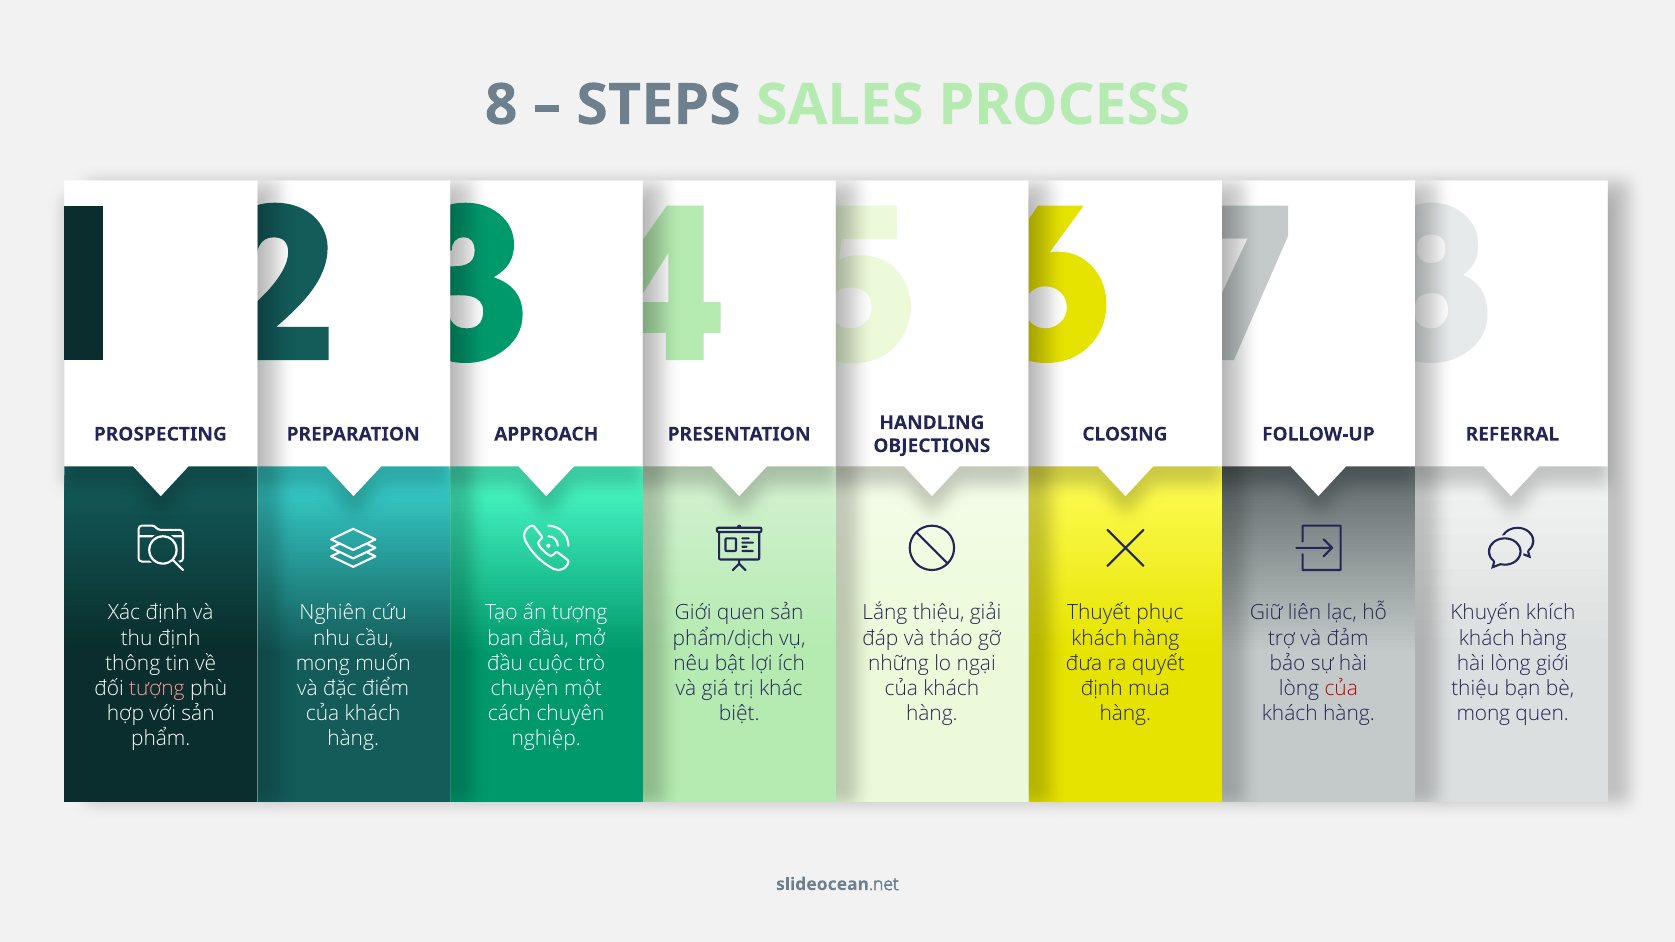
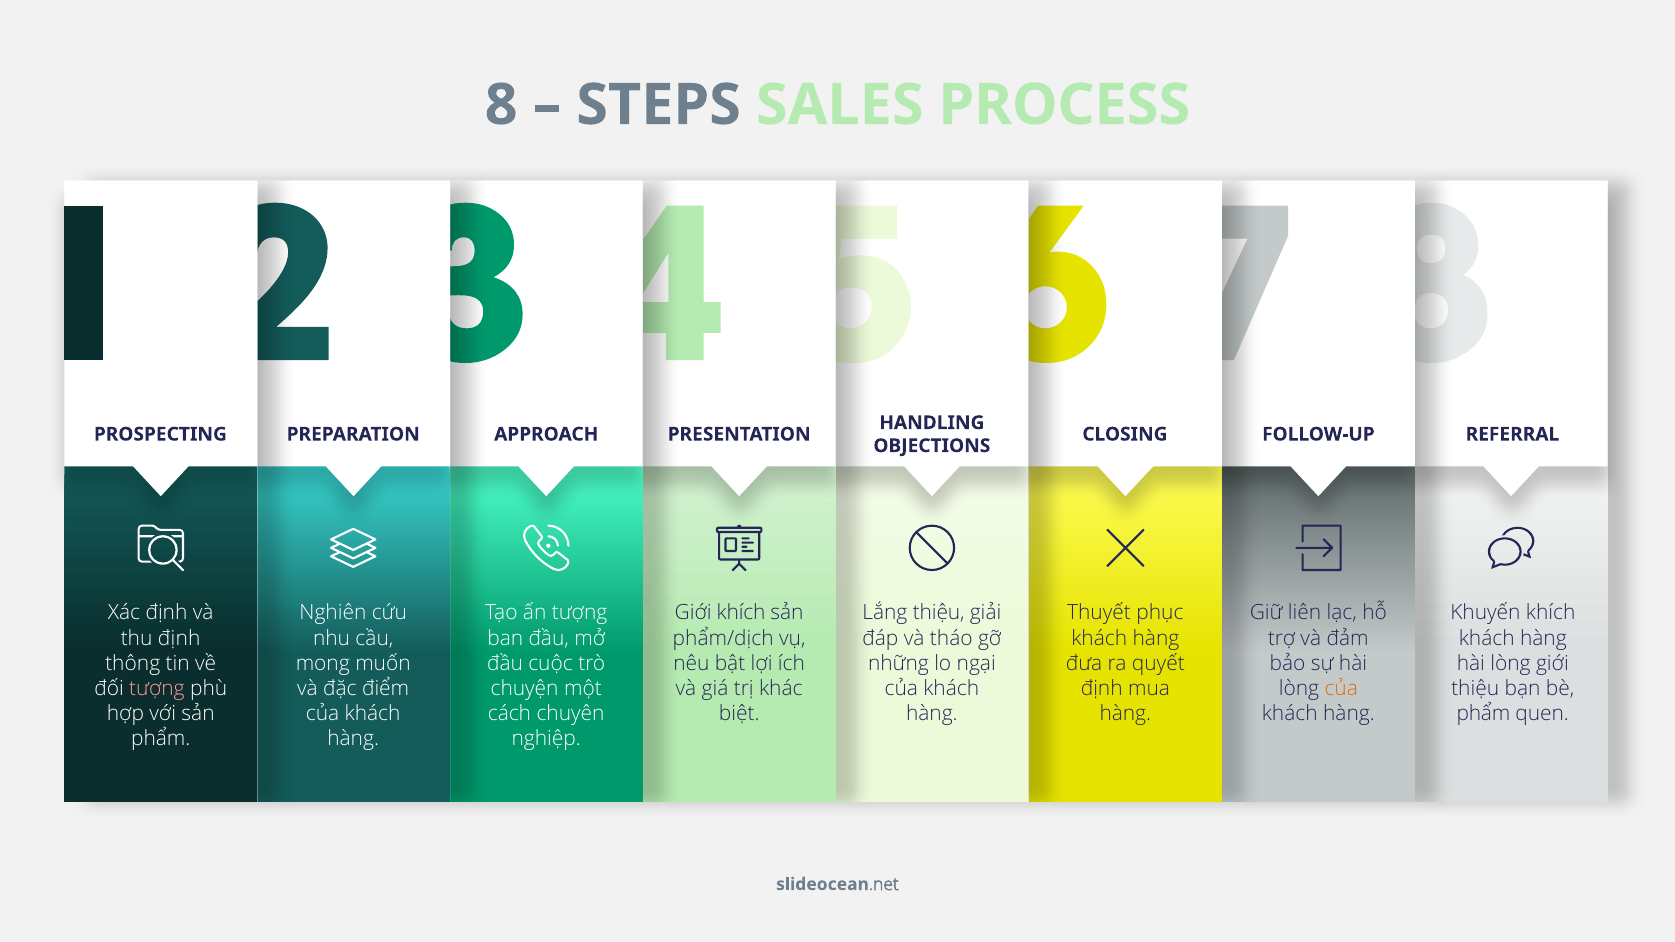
quen at (741, 613): quen -> khích
của at (1341, 688) colour: red -> orange
mong at (1483, 714): mong -> phẩm
